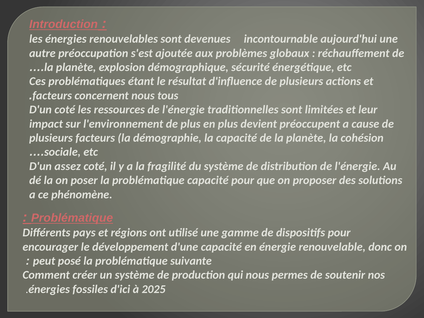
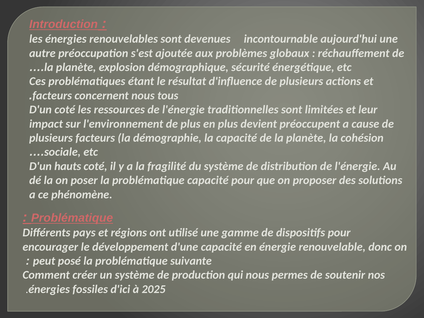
assez: assez -> hauts
